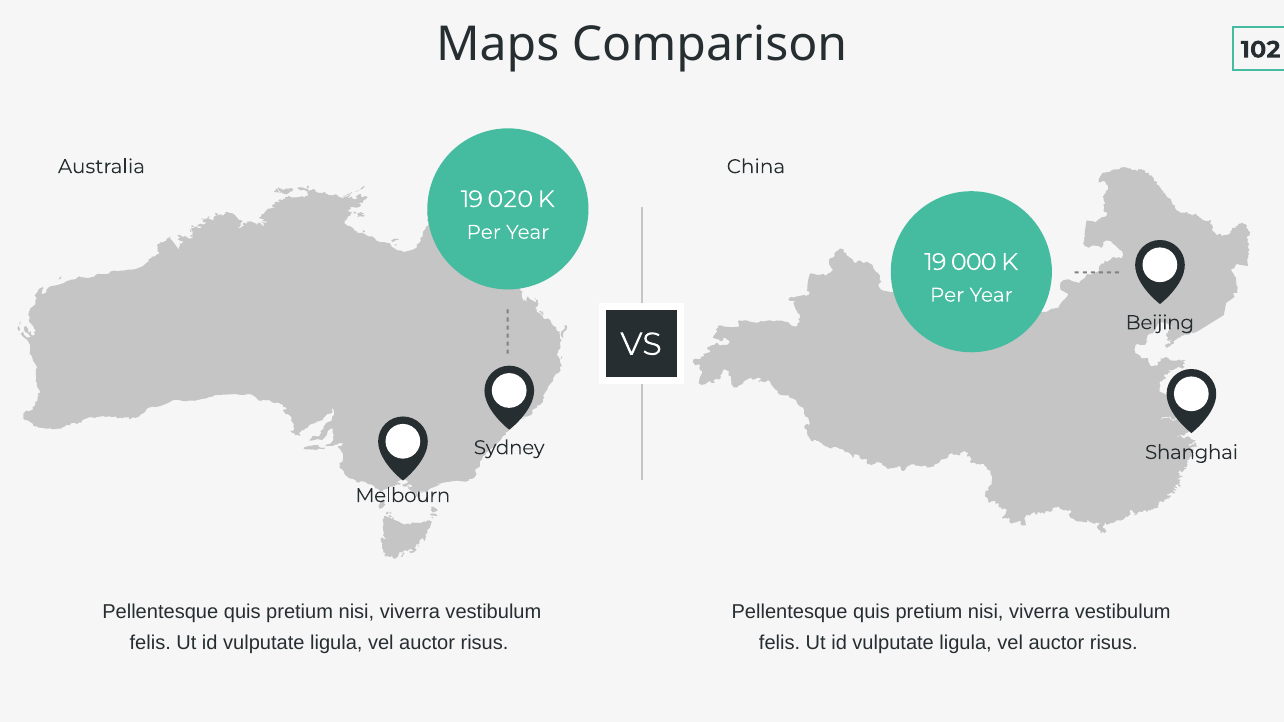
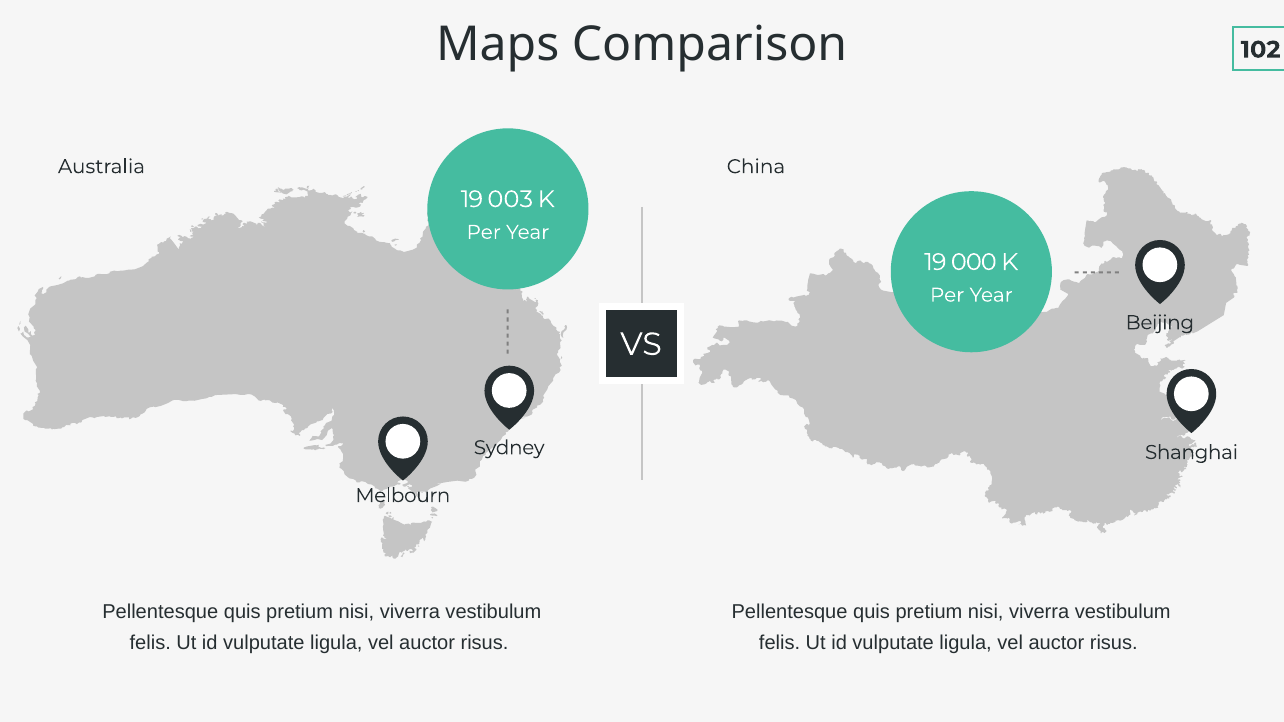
020: 020 -> 003
